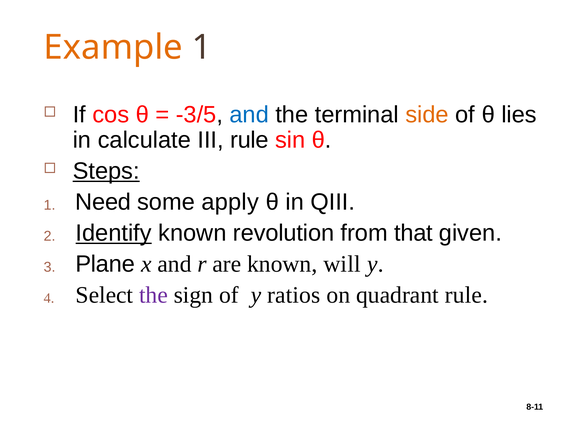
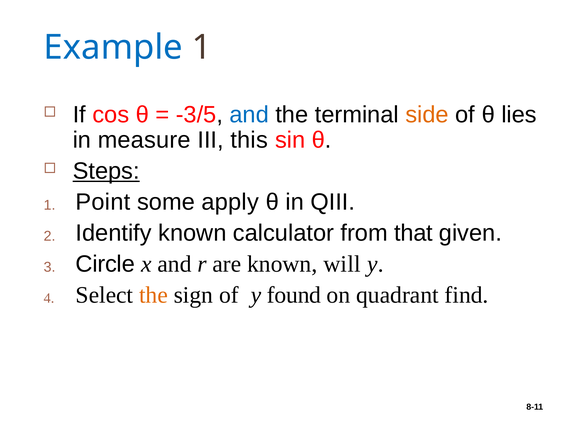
Example colour: orange -> blue
calculate: calculate -> measure
III rule: rule -> this
Need: Need -> Point
Identify underline: present -> none
revolution: revolution -> calculator
Plane: Plane -> Circle
the at (153, 295) colour: purple -> orange
ratios: ratios -> found
quadrant rule: rule -> find
